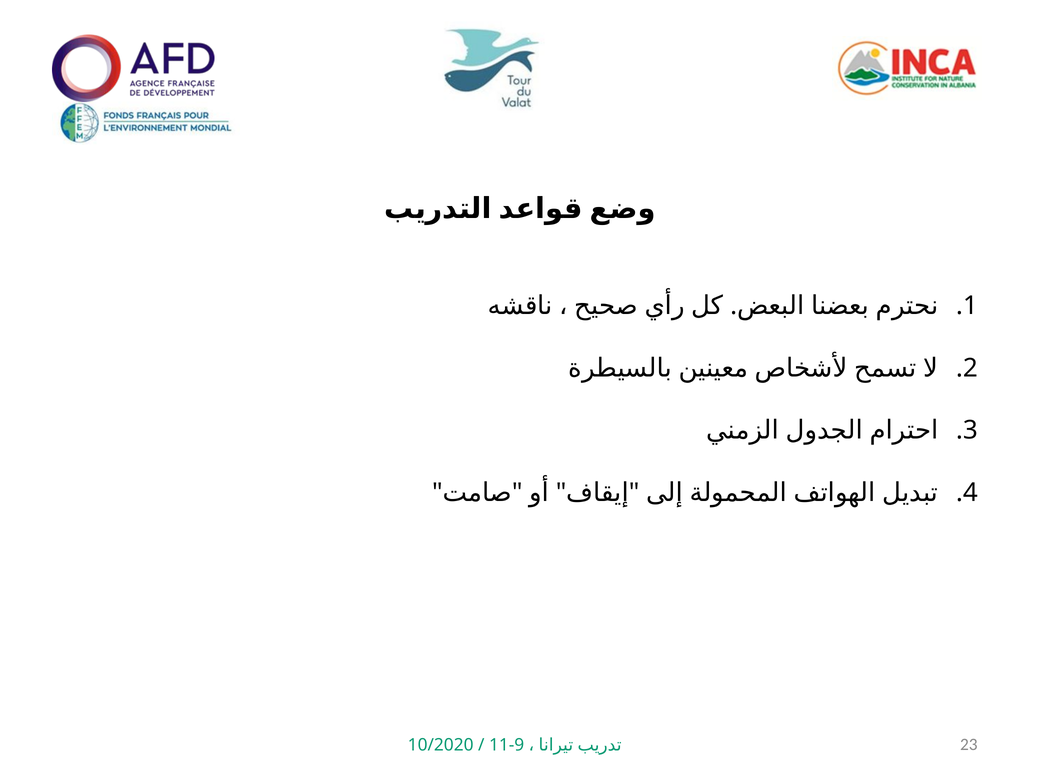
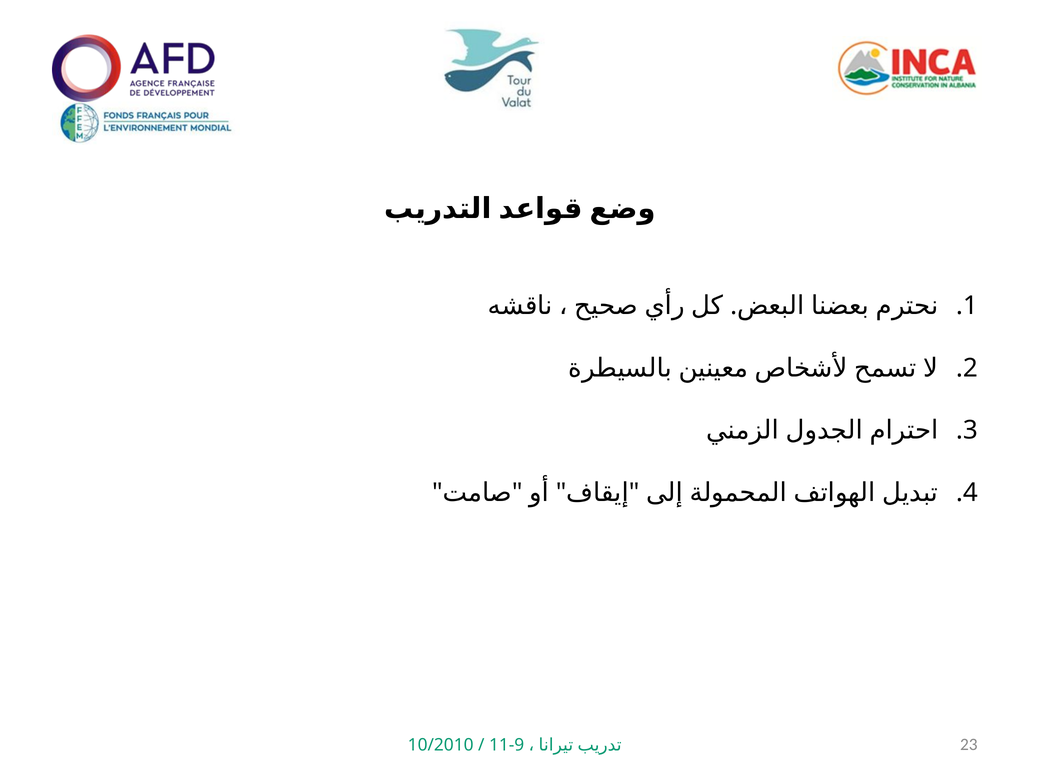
10/2020: 10/2020 -> 10/2010
